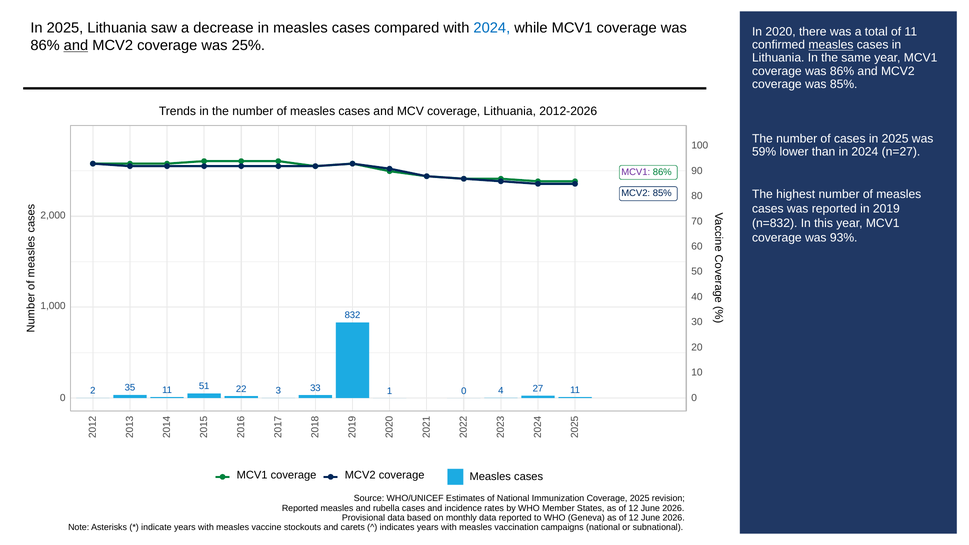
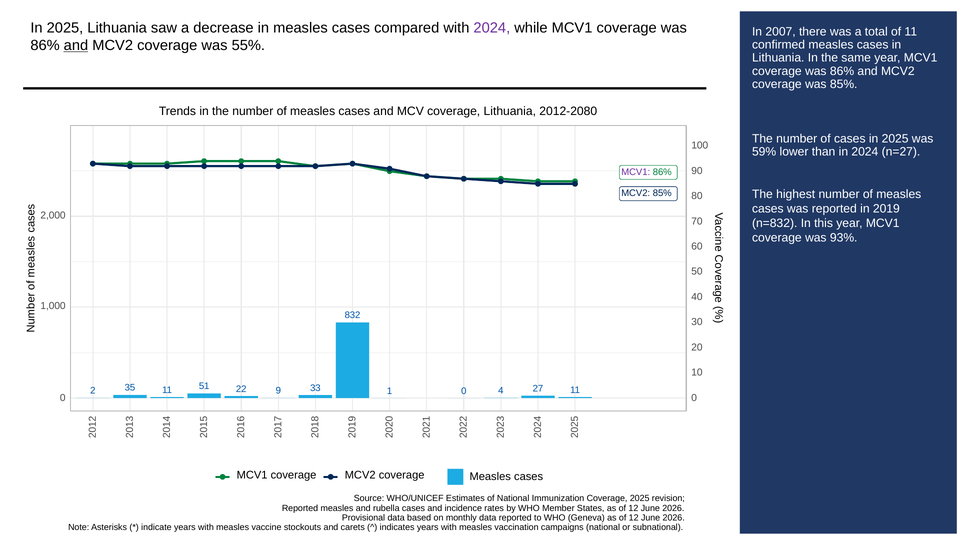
2024 at (492, 28) colour: blue -> purple
2020: 2020 -> 2007
25%: 25% -> 55%
measles at (831, 45) underline: present -> none
2012-2026: 2012-2026 -> 2012-2080
22 3: 3 -> 9
